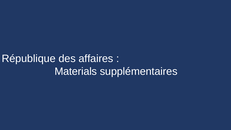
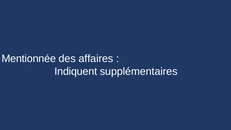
République: République -> Mentionnée
Materials: Materials -> Indiquent
